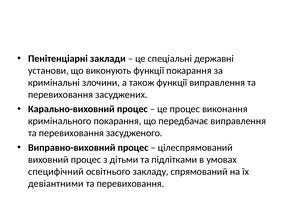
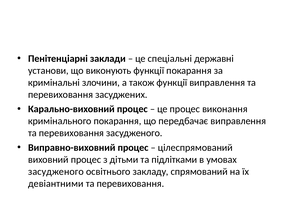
специфічний at (56, 172): специфічний -> засудженого
